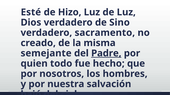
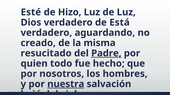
Sino: Sino -> Está
sacramento: sacramento -> aguardando
semejante: semejante -> resucitado
nuestra underline: none -> present
